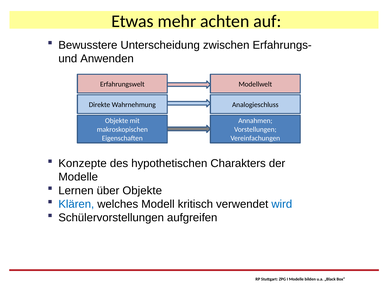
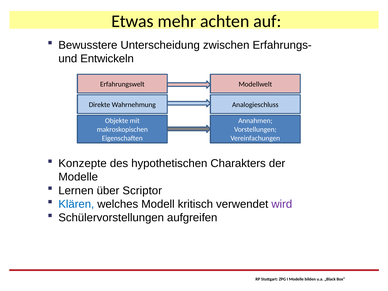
Anwenden: Anwenden -> Entwickeln
über Objekte: Objekte -> Scriptor
wird colour: blue -> purple
